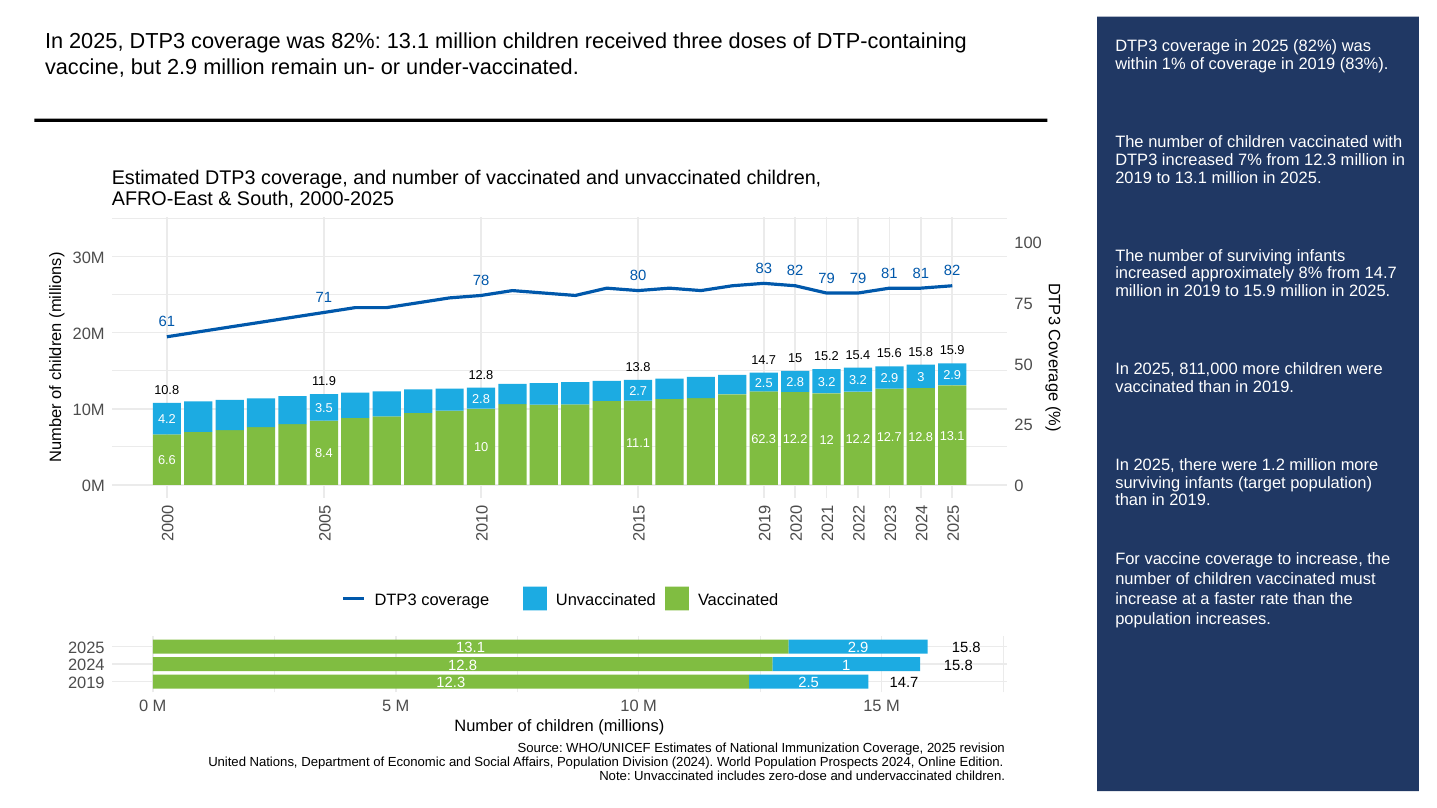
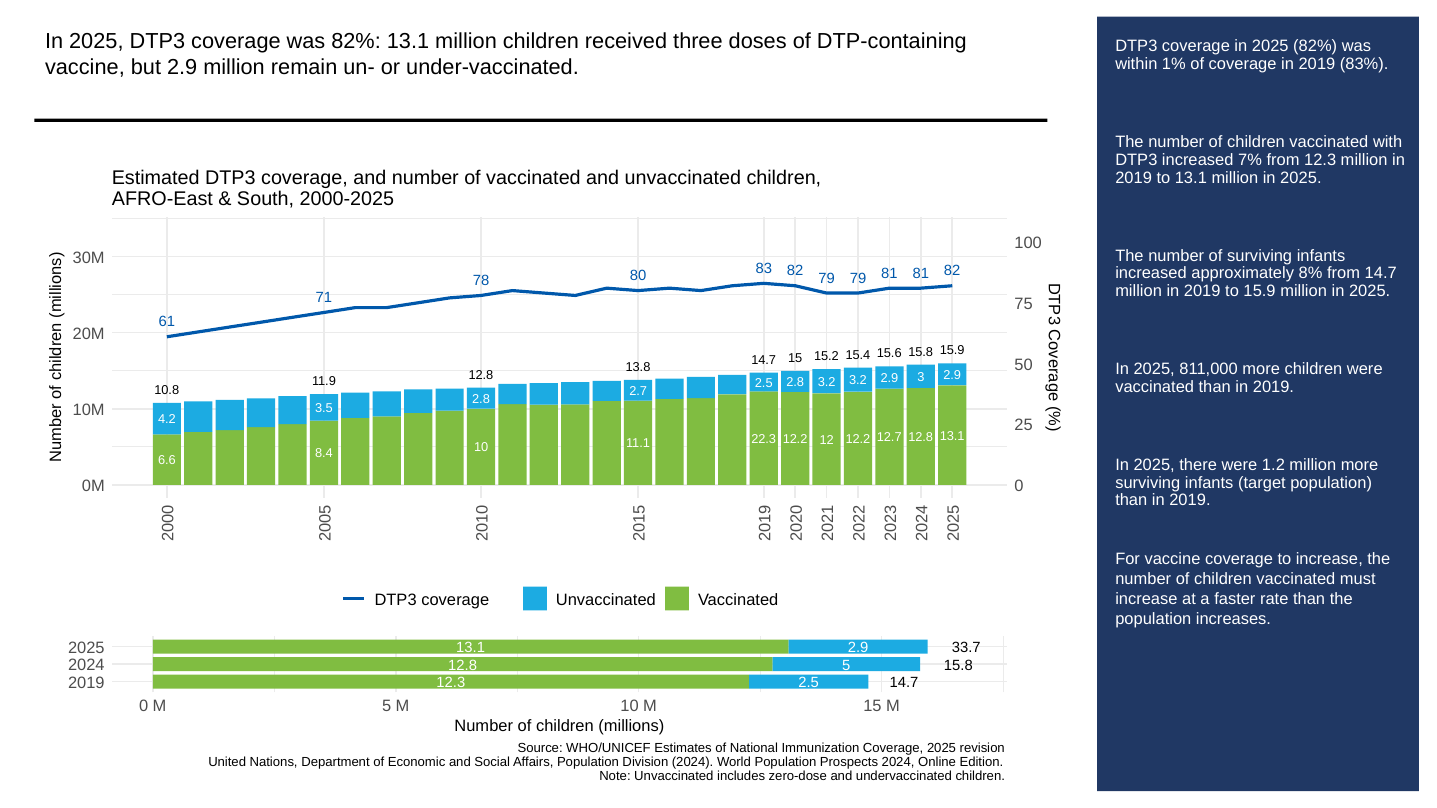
62.3: 62.3 -> 22.3
15.8 at (966, 648): 15.8 -> 33.7
12.8 1: 1 -> 5
